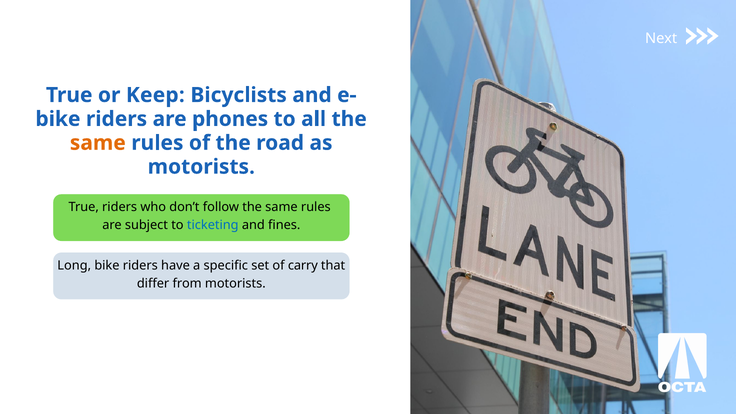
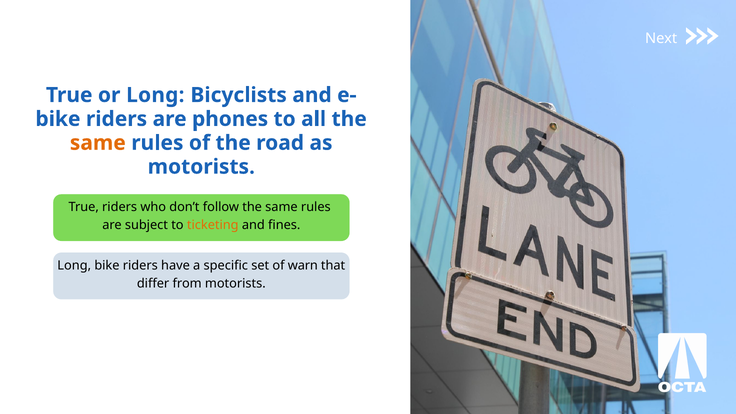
or Keep: Keep -> Long
ticketing colour: blue -> orange
carry: carry -> warn
